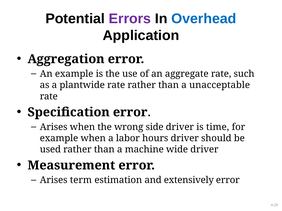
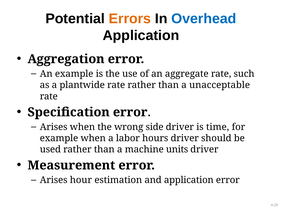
Errors colour: purple -> orange
wide: wide -> units
term: term -> hour
and extensively: extensively -> application
